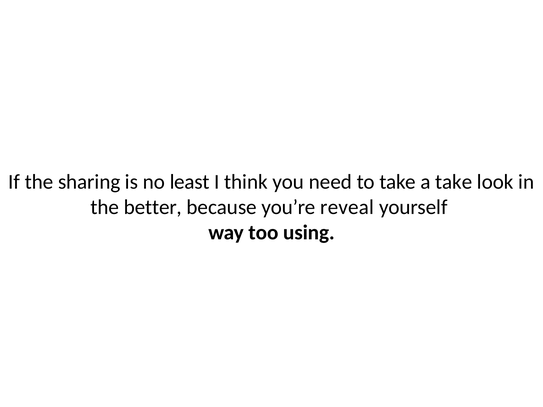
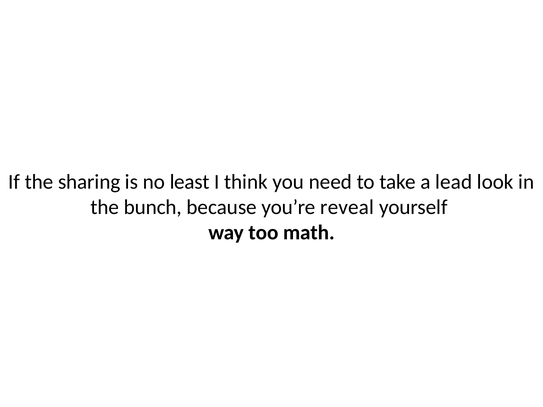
a take: take -> lead
better: better -> bunch
using: using -> math
